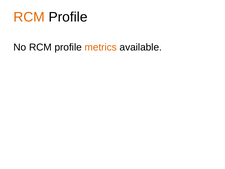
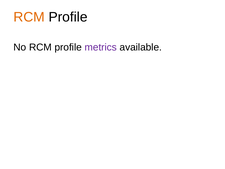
metrics colour: orange -> purple
